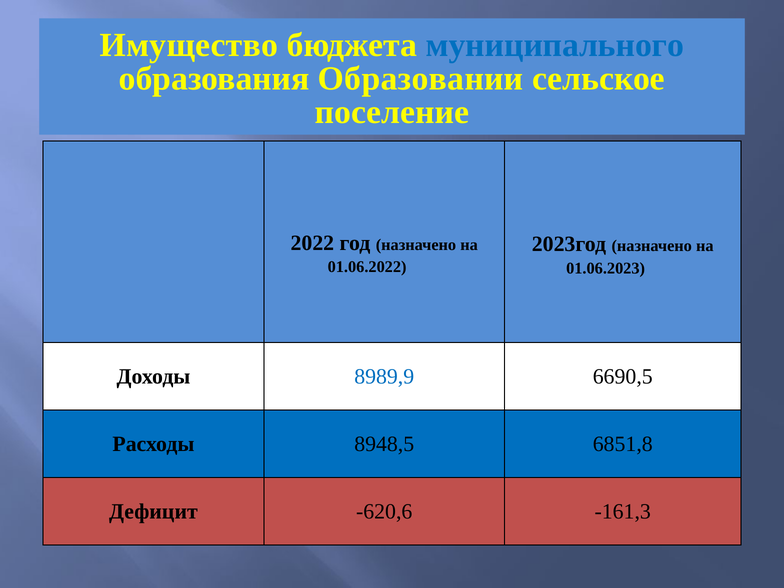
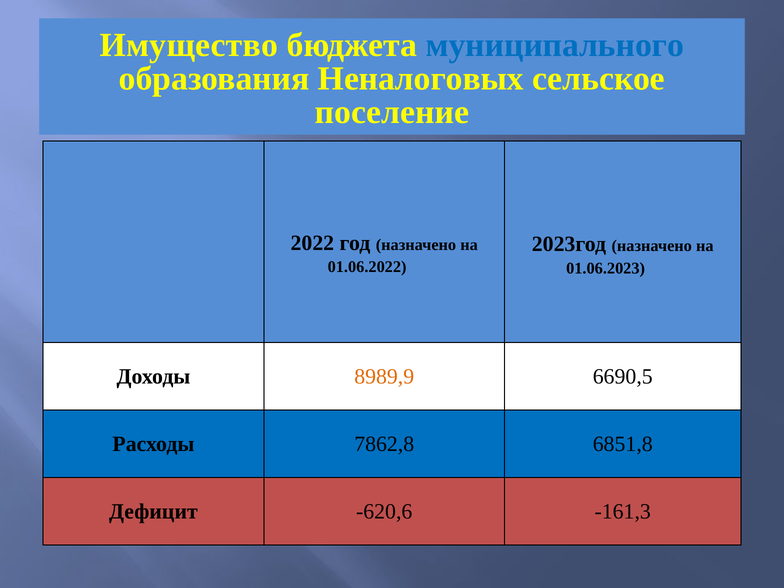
Образовании: Образовании -> Неналоговых
8989,9 colour: blue -> orange
8948,5: 8948,5 -> 7862,8
